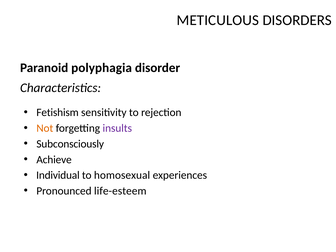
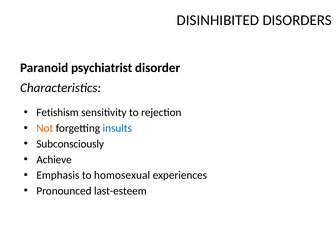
METICULOUS: METICULOUS -> DISINHIBITED
polyphagia: polyphagia -> psychiatrist
insults colour: purple -> blue
Individual: Individual -> Emphasis
life-esteem: life-esteem -> last-esteem
